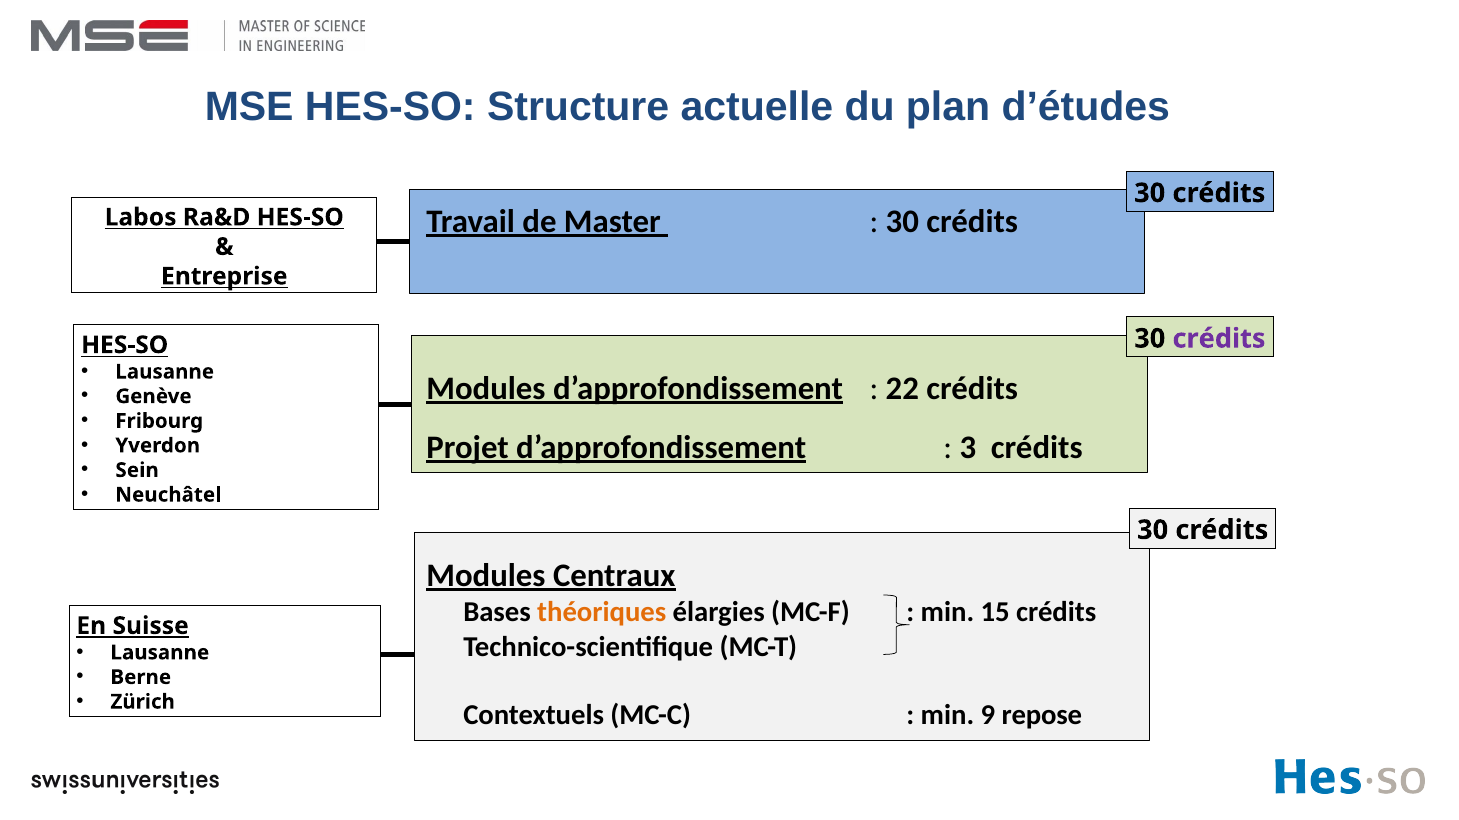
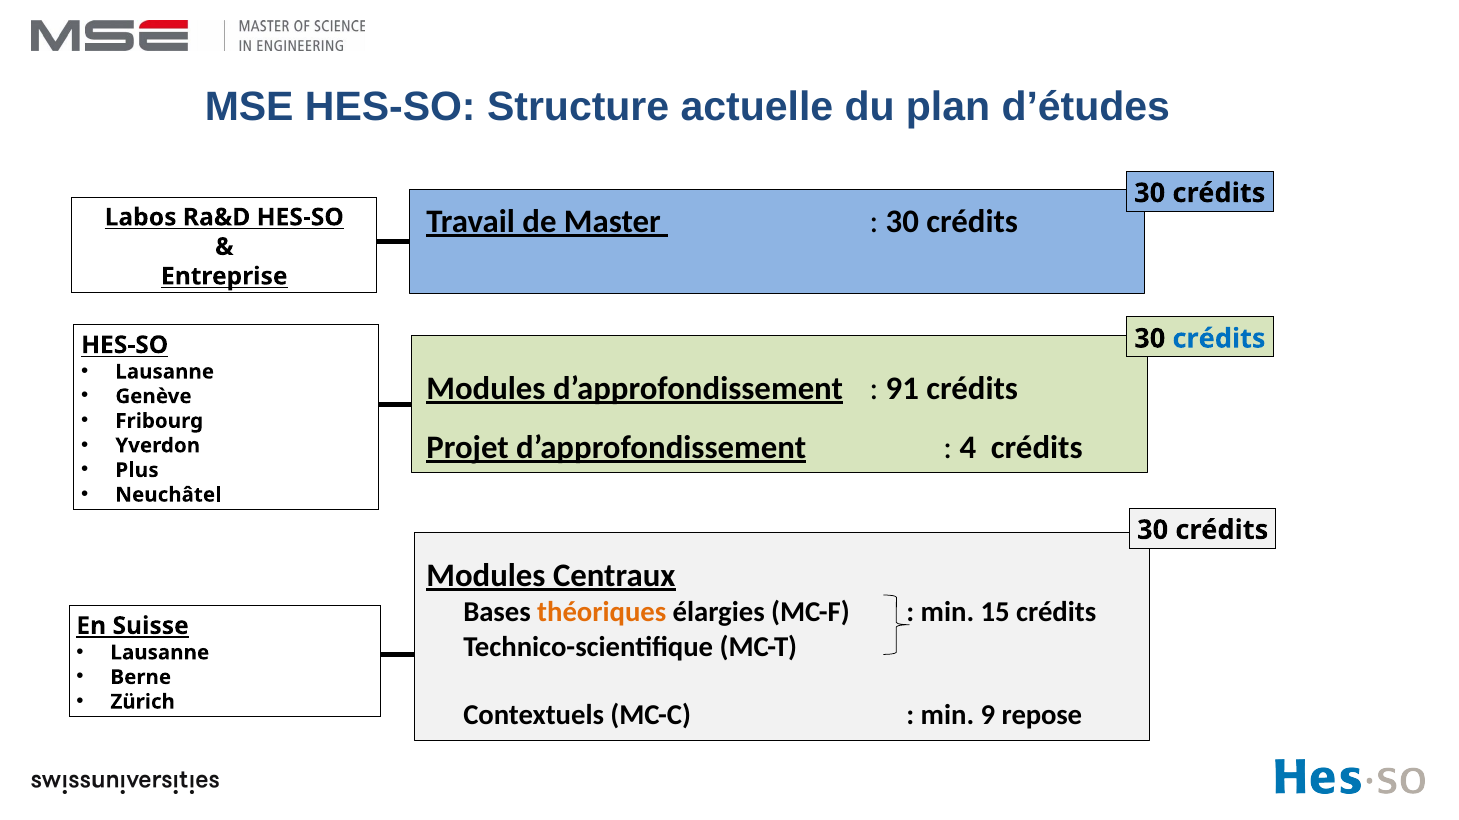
crédits at (1219, 339) colour: purple -> blue
22: 22 -> 91
3: 3 -> 4
Sein: Sein -> Plus
